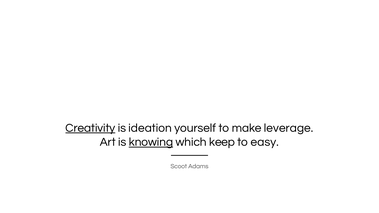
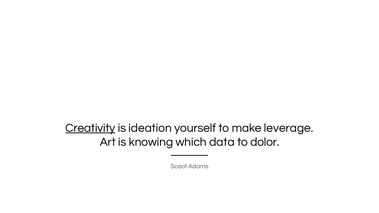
knowing underline: present -> none
keep: keep -> data
easy: easy -> dolor
